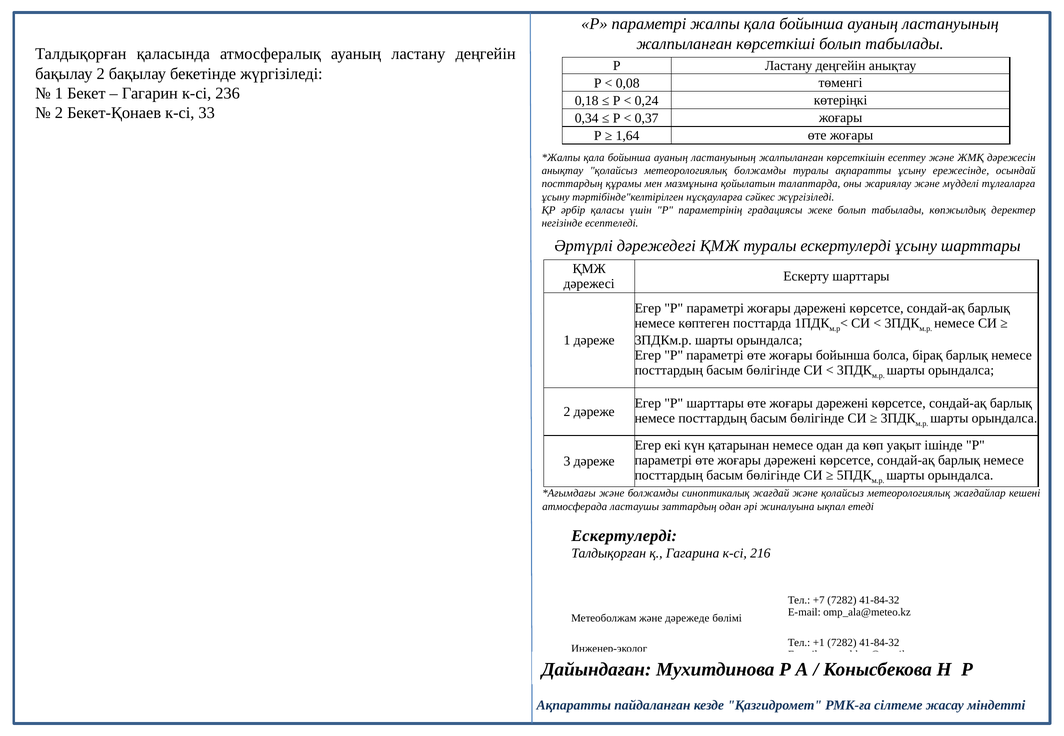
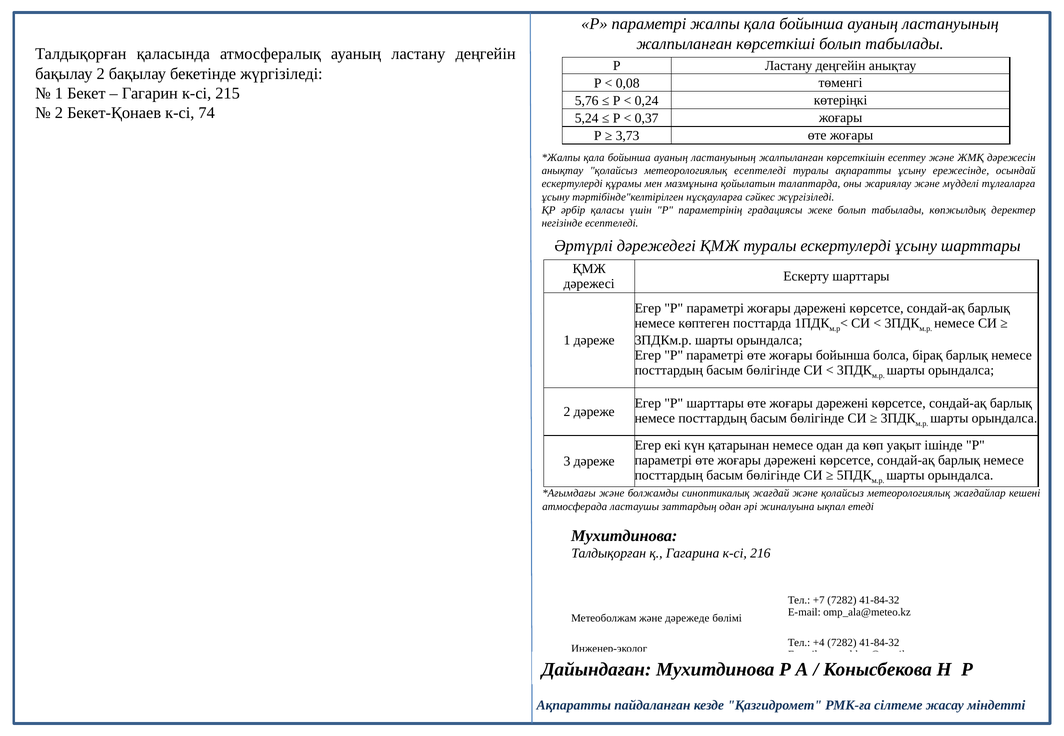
236: 236 -> 215
0,18: 0,18 -> 5,76
33: 33 -> 74
0,34: 0,34 -> 5,24
1,64: 1,64 -> 3,73
метеорологиялық болжамды: болжамды -> есептеледі
посттардың at (572, 184): посттардың -> ескертулерді
Ескертулерді at (624, 536): Ескертулерді -> Мухитдинова
+1: +1 -> +4
